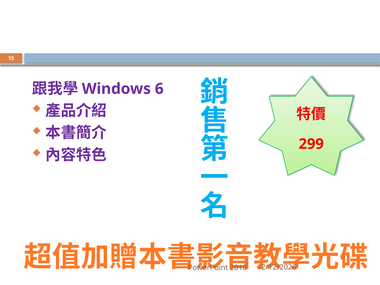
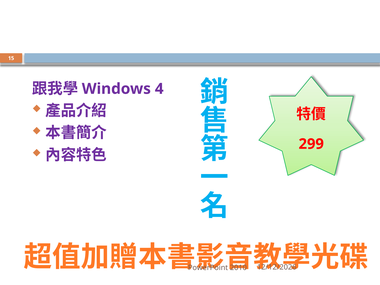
6: 6 -> 4
